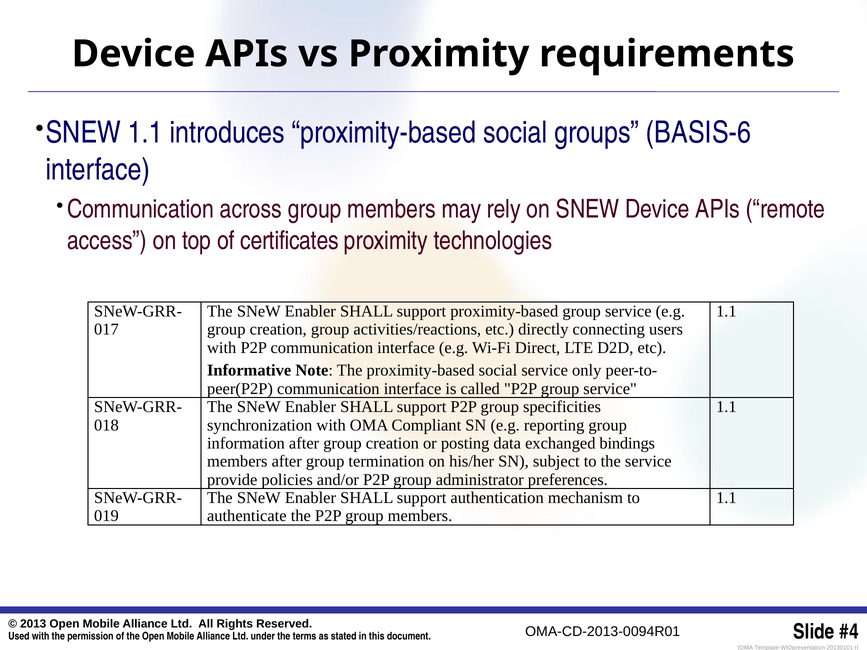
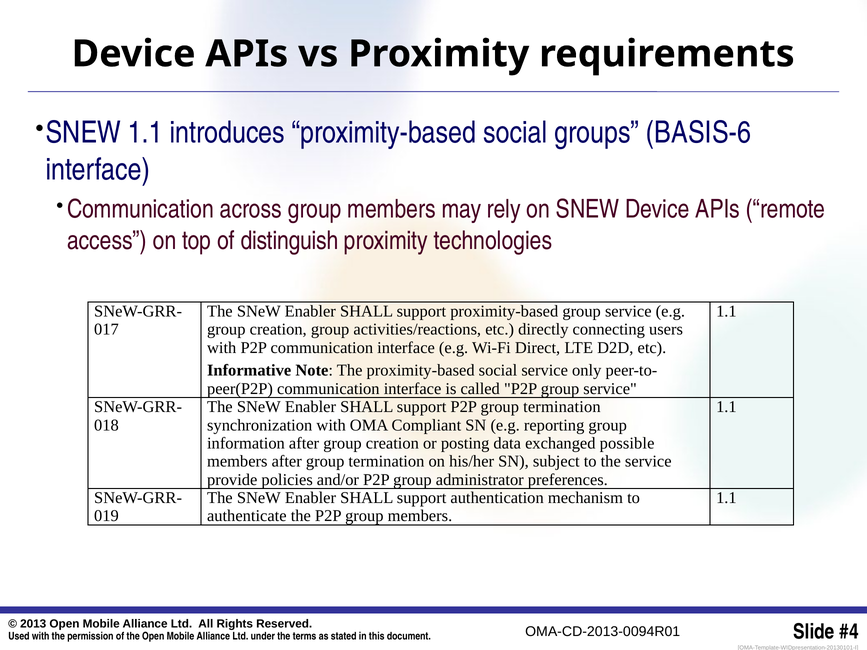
certificates: certificates -> distinguish
P2P group specificities: specificities -> termination
bindings: bindings -> possible
